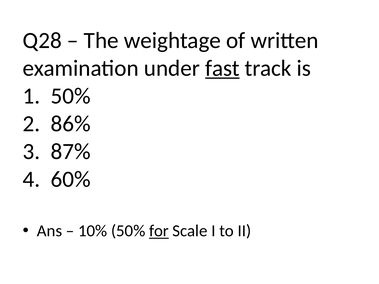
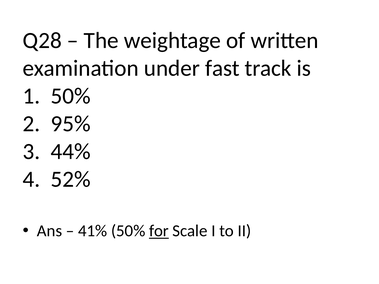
fast underline: present -> none
86%: 86% -> 95%
87%: 87% -> 44%
60%: 60% -> 52%
10%: 10% -> 41%
